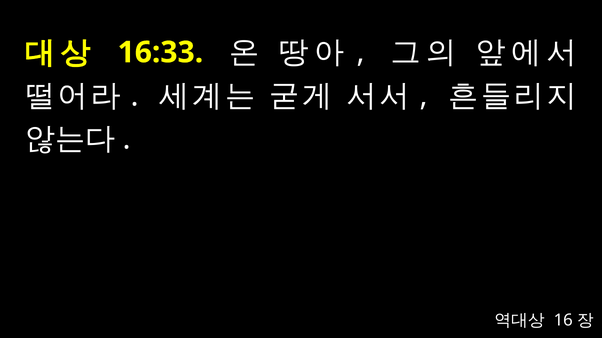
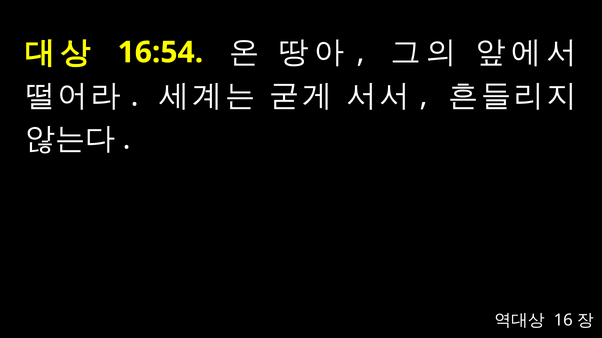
16:33: 16:33 -> 16:54
